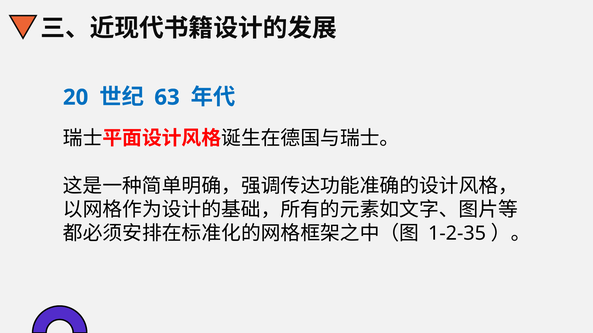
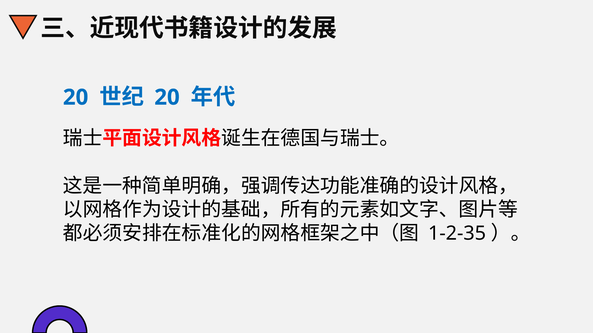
63 at (167, 97): 63 -> 20
